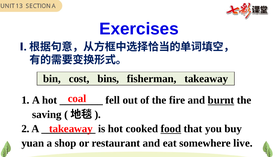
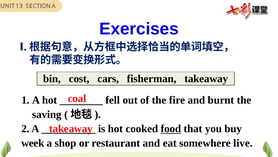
bins: bins -> cars
burnt underline: present -> none
yuan: yuan -> week
